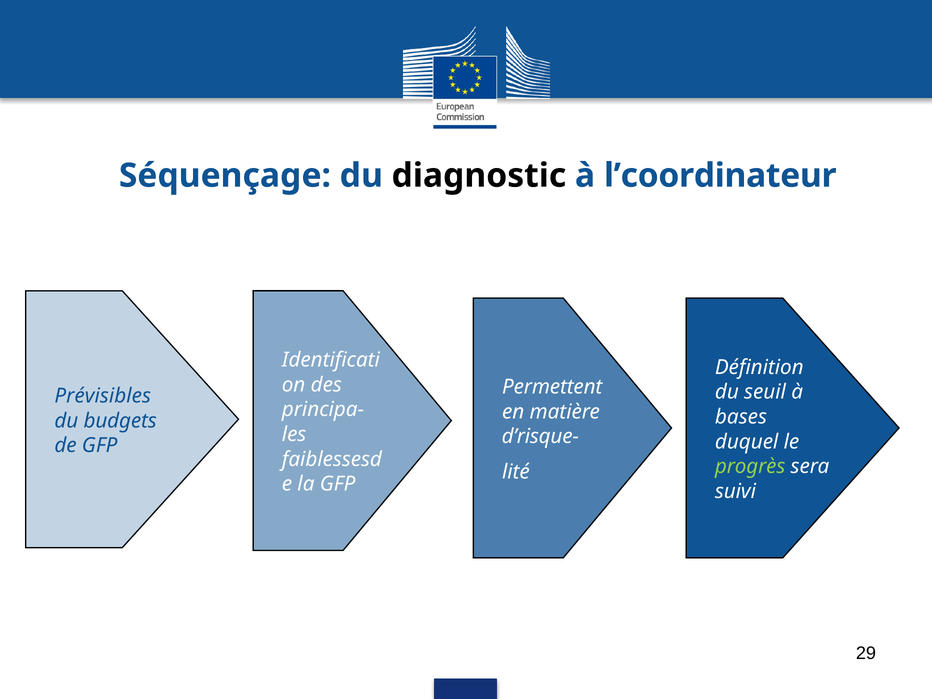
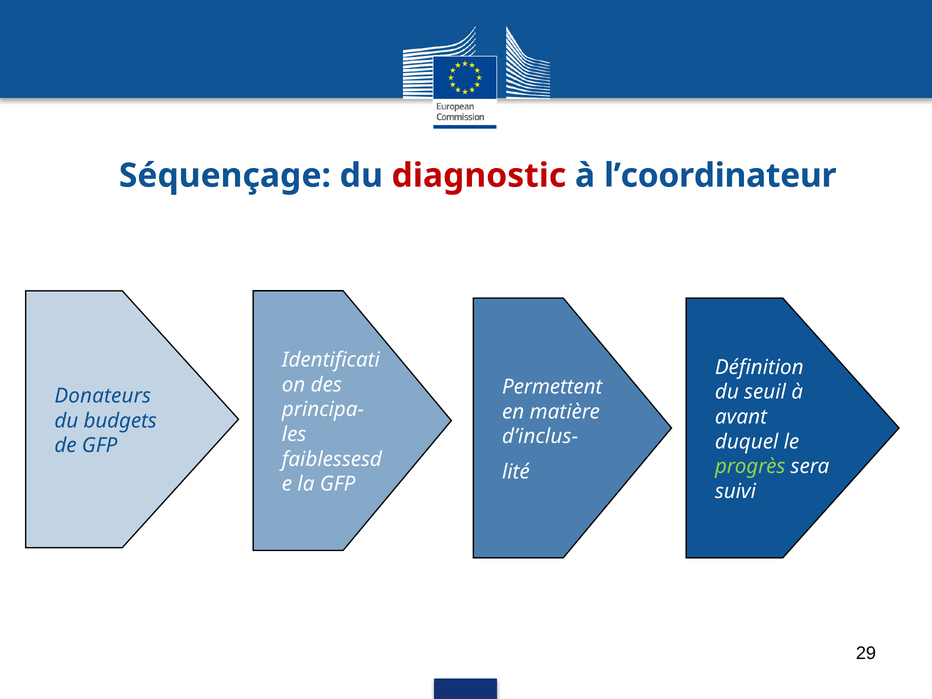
diagnostic colour: black -> red
Prévisibles: Prévisibles -> Donateurs
bases: bases -> avant
d’risque-: d’risque- -> d’inclus-
